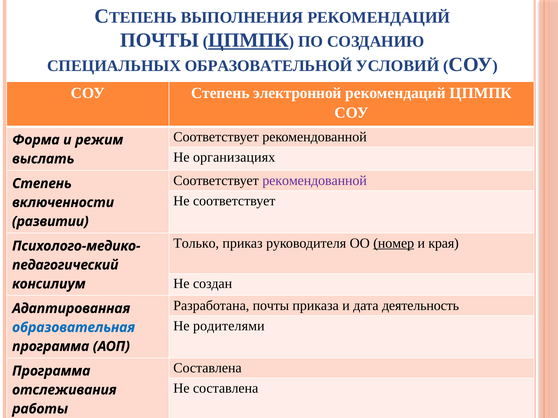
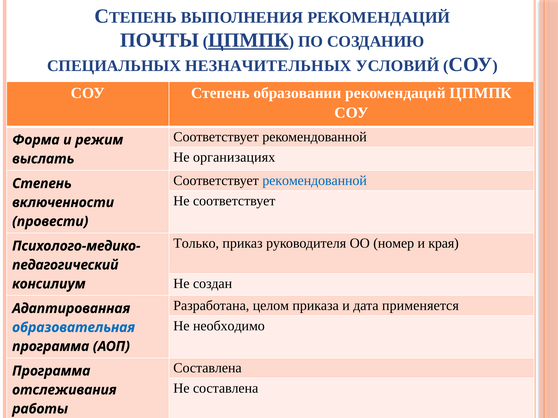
ОБРАЗОВАТЕЛЬНОЙ: ОБРАЗОВАТЕЛЬНОЙ -> НЕЗНАЧИТЕЛЬНЫХ
электронной: электронной -> образовании
рекомендованной at (315, 181) colour: purple -> blue
развитии: развитии -> провести
номер underline: present -> none
Разработана почты: почты -> целом
деятельность: деятельность -> применяется
родителями: родителями -> необходимо
